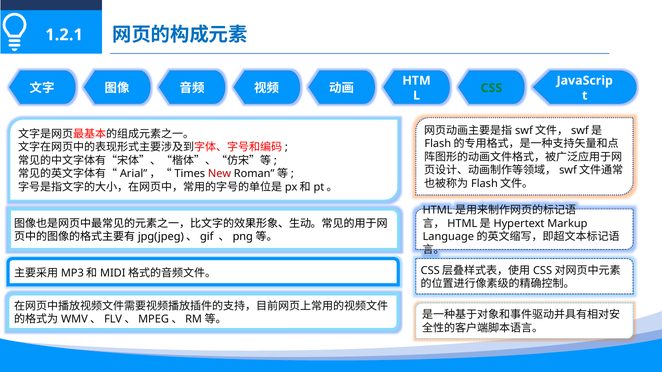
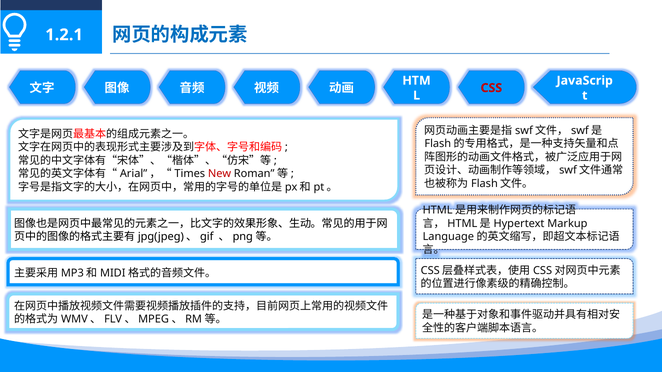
CSS colour: green -> red
